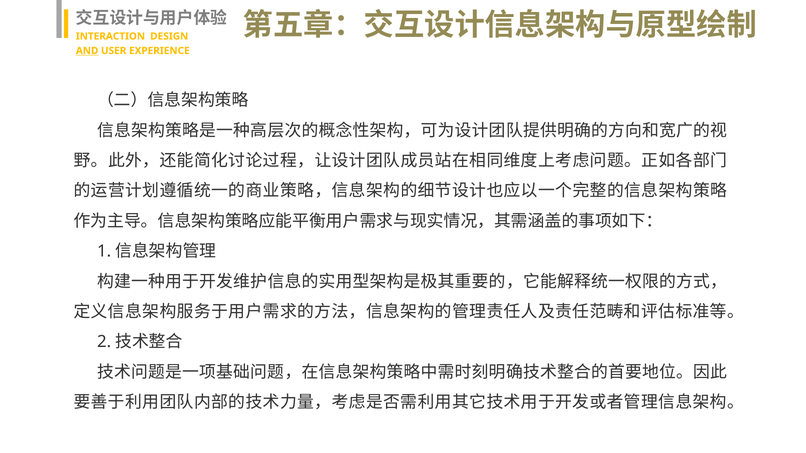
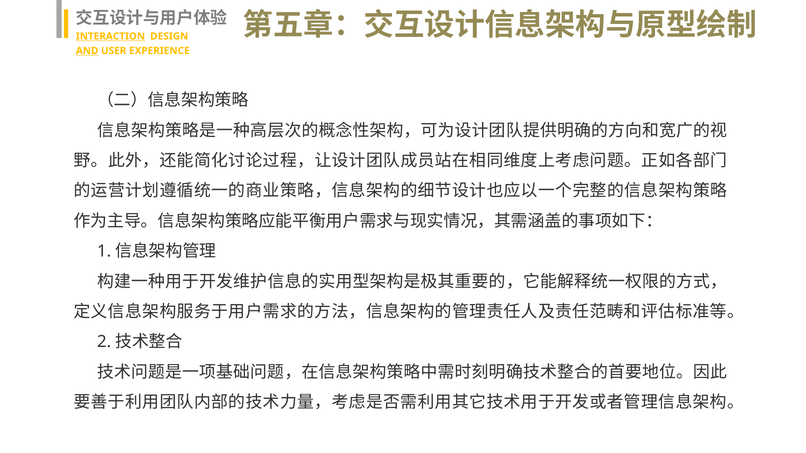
INTERACTION underline: none -> present
